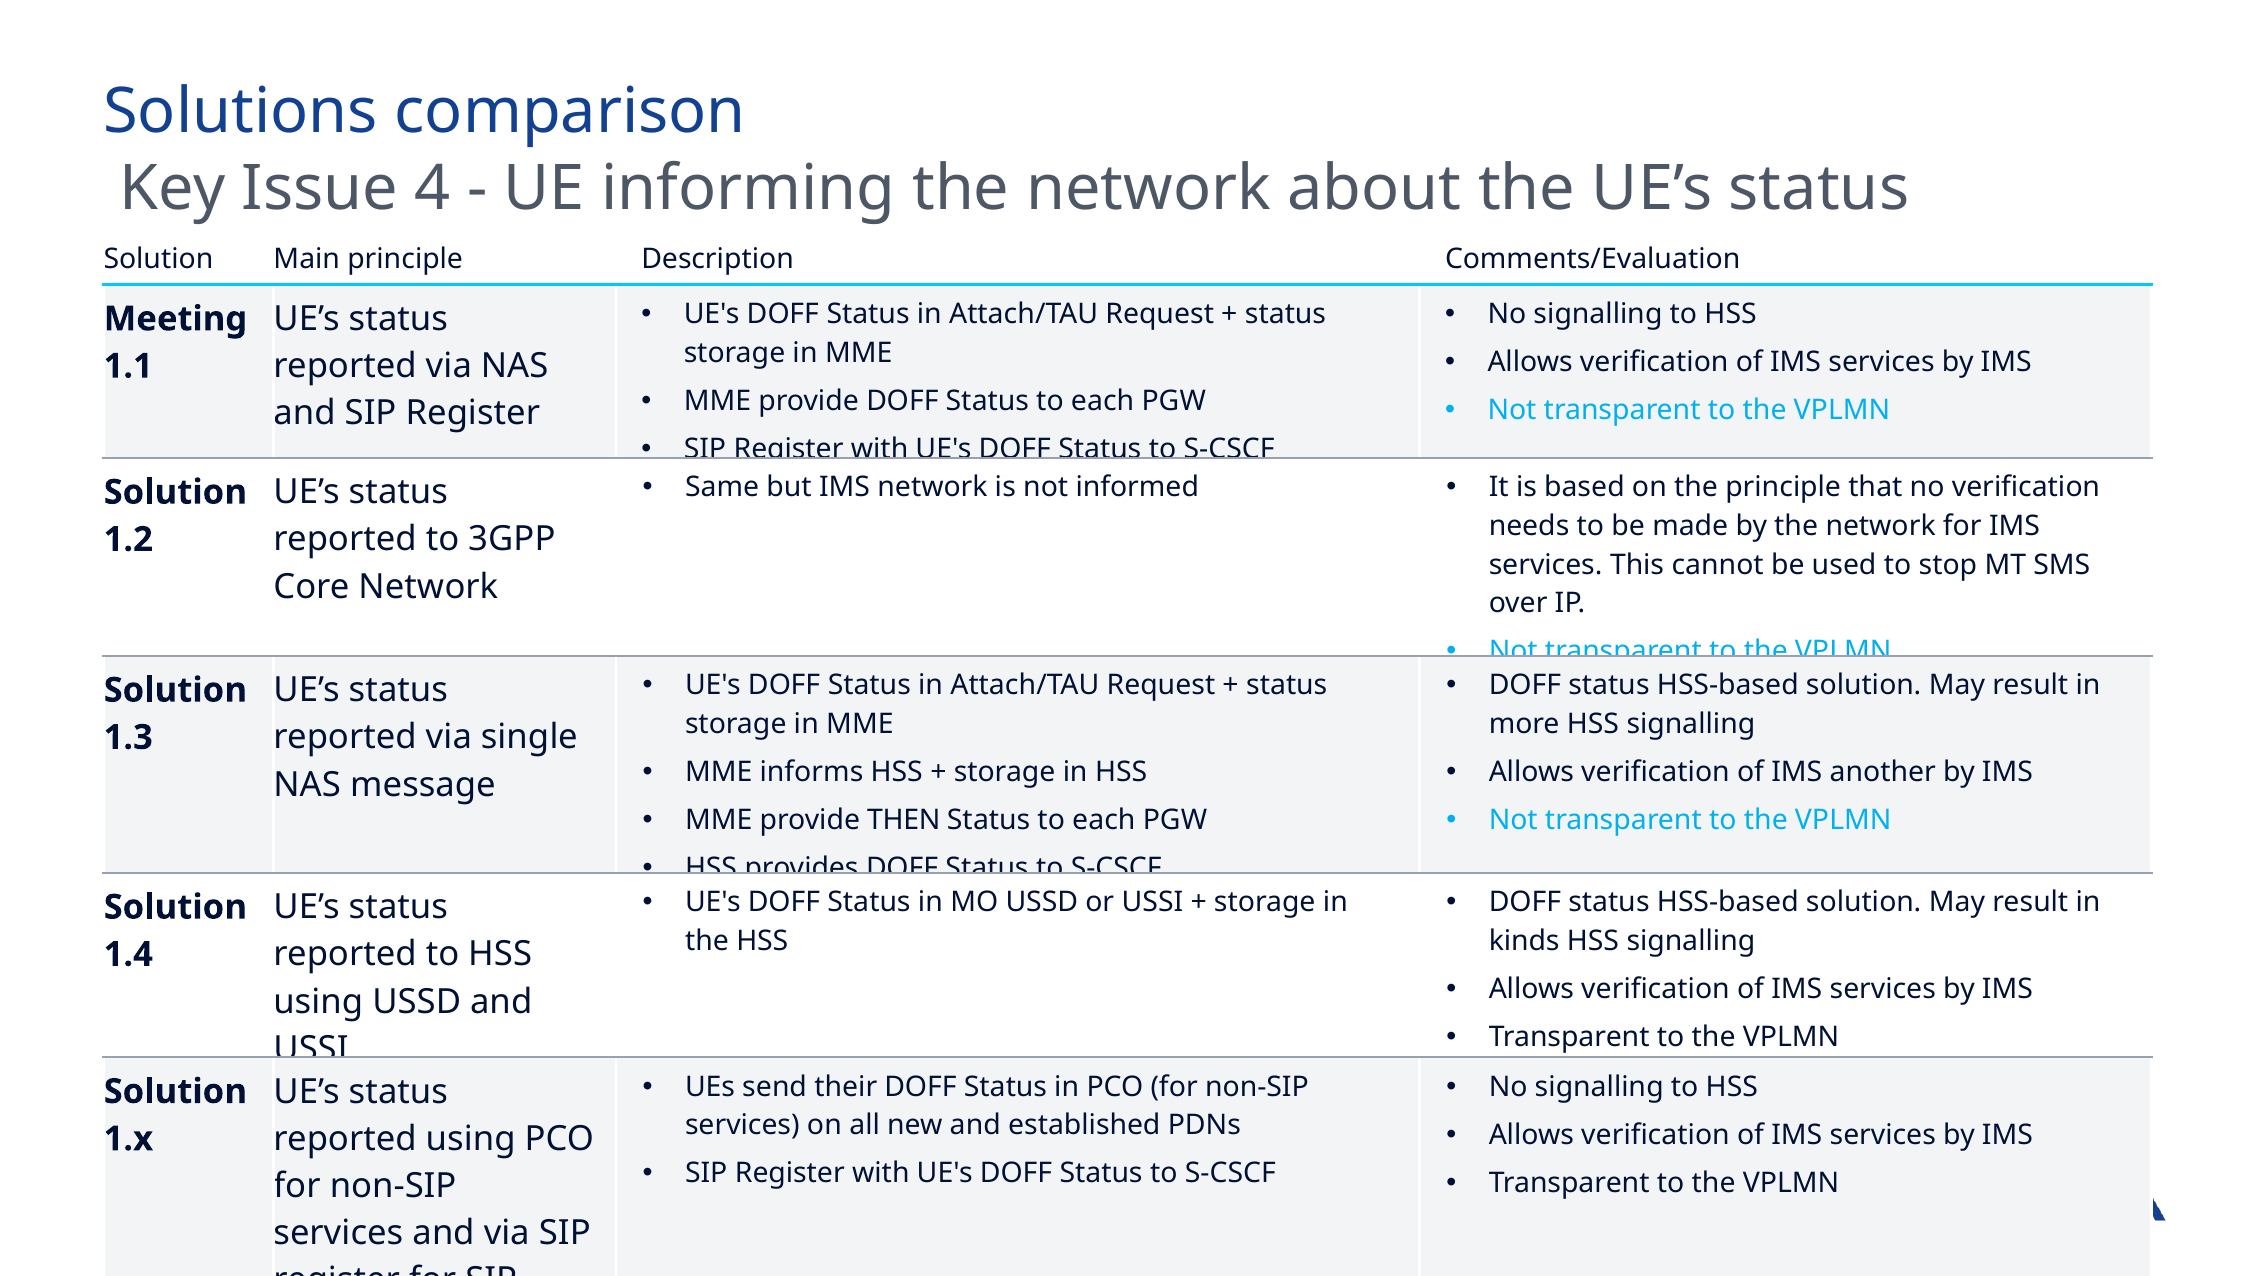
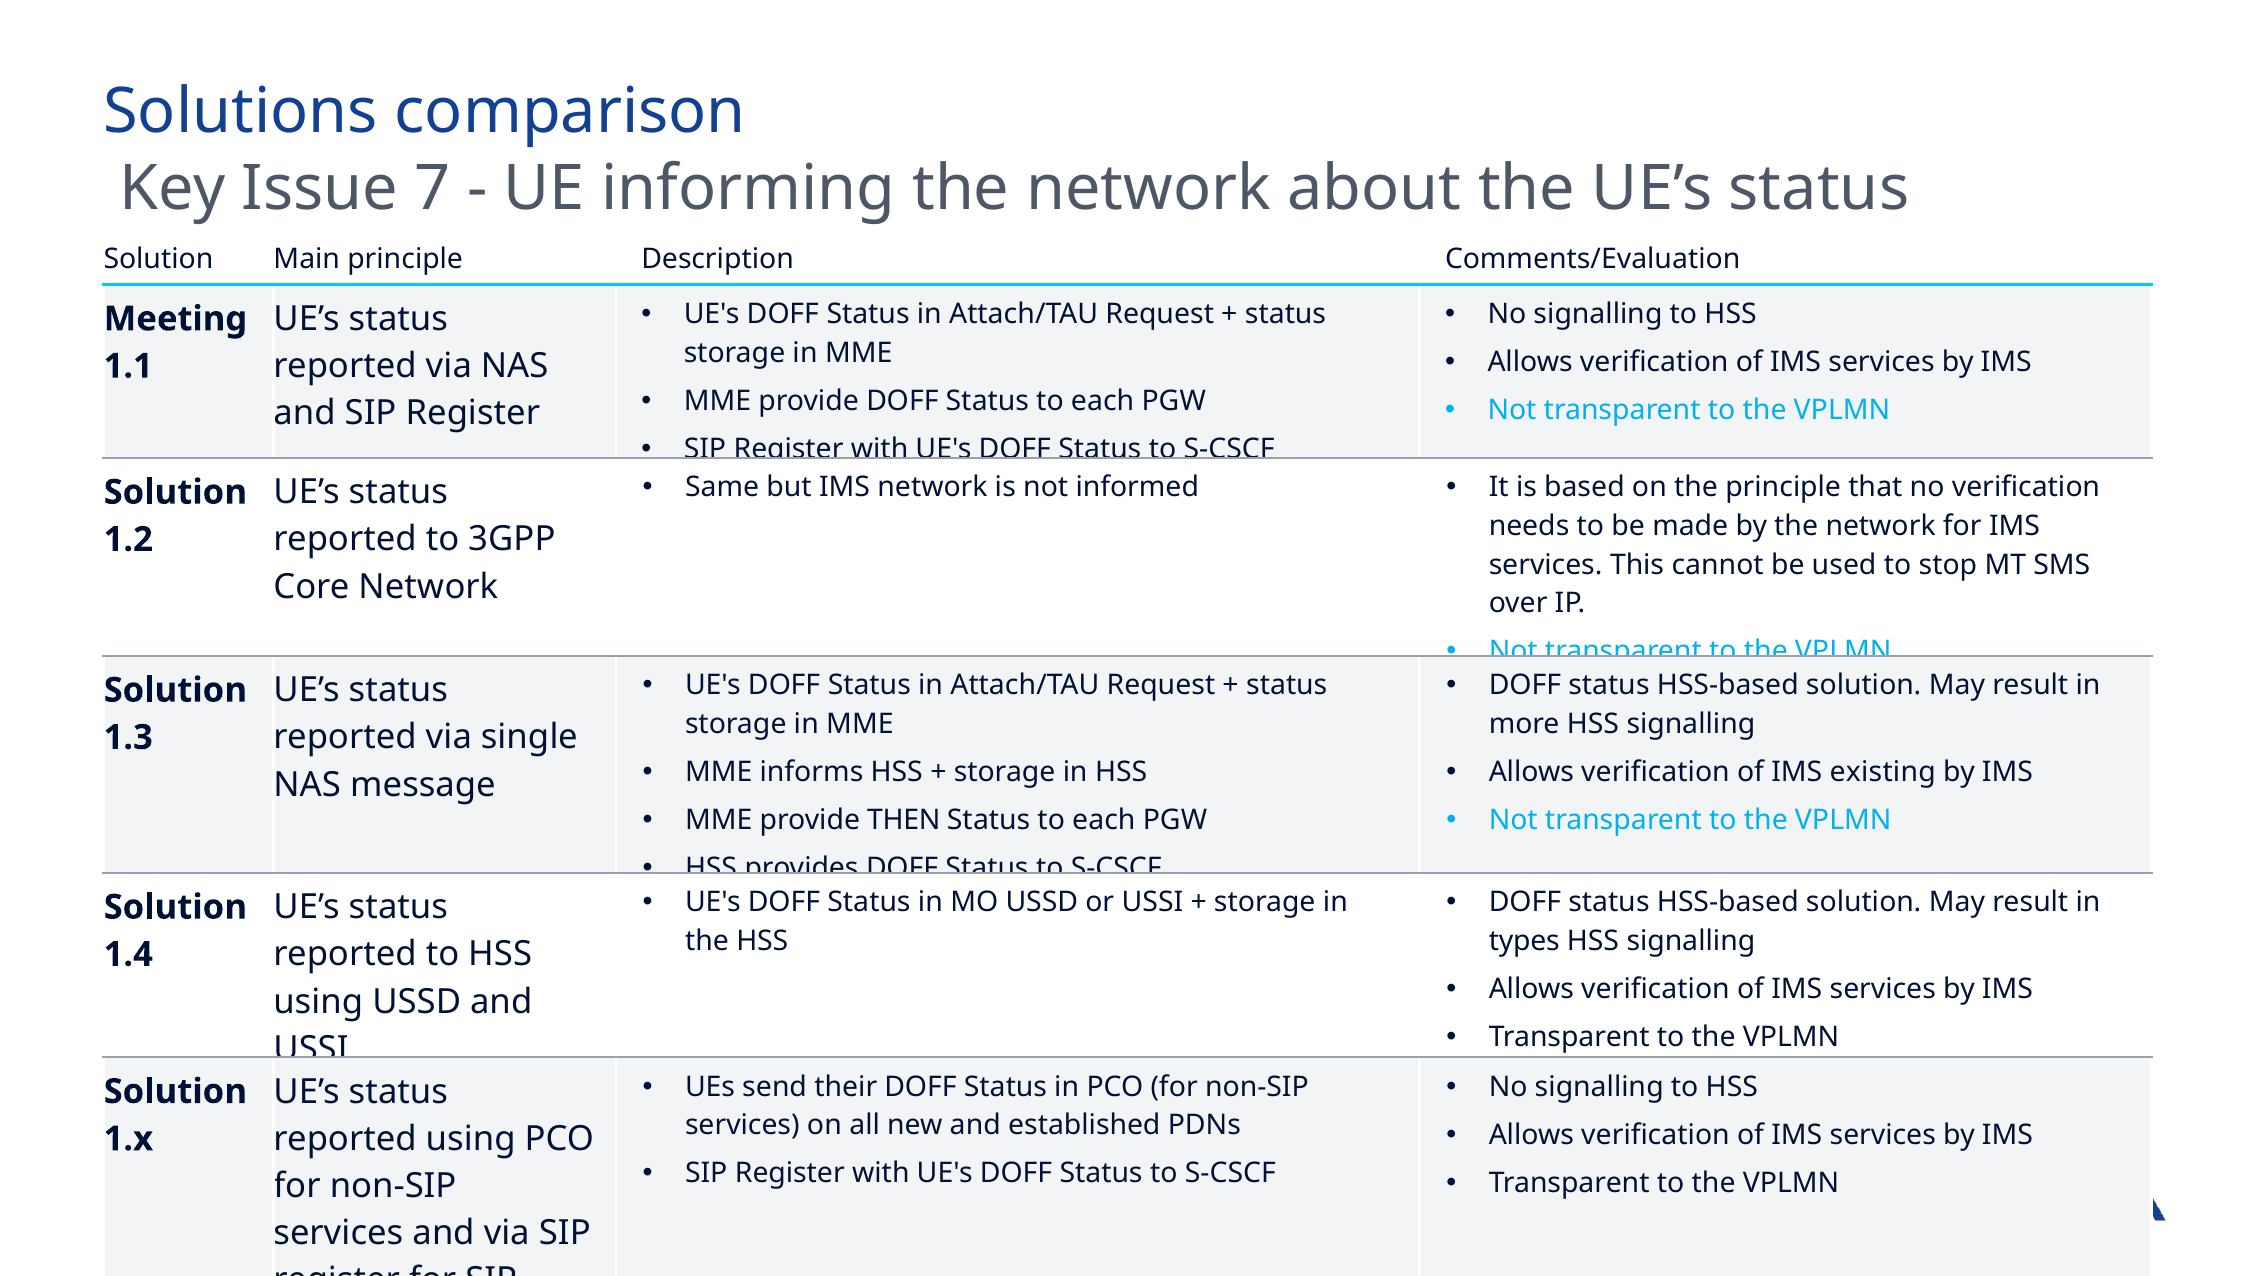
4: 4 -> 7
another: another -> existing
kinds: kinds -> types
